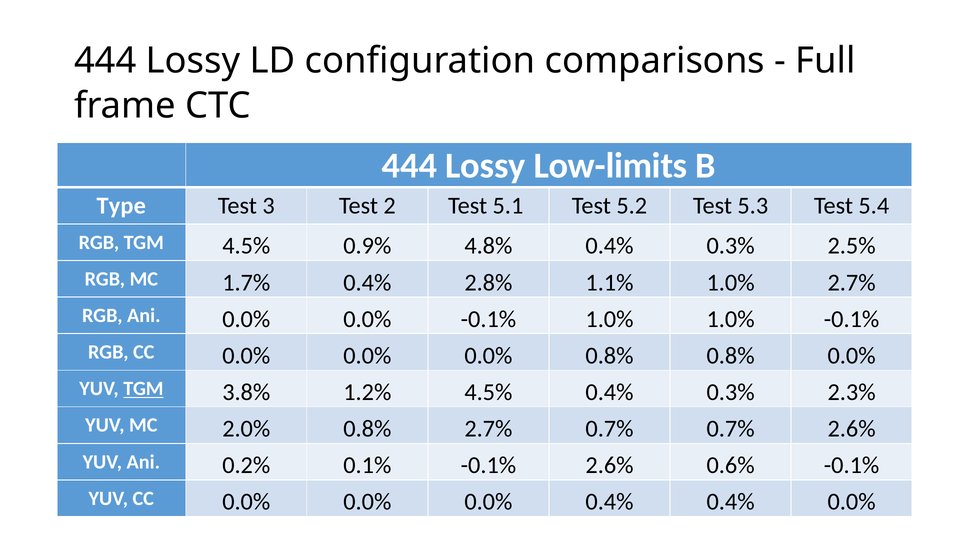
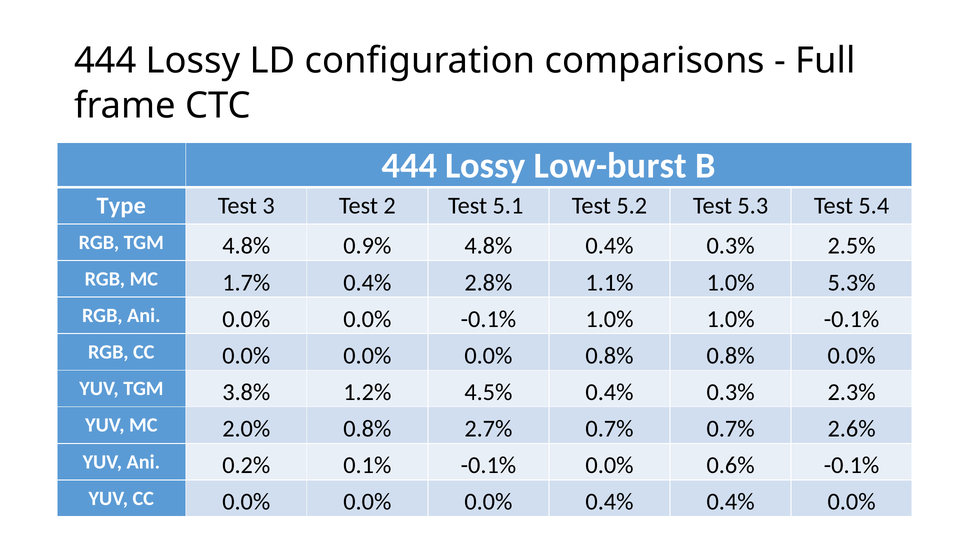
Low-limits: Low-limits -> Low-burst
TGM 4.5%: 4.5% -> 4.8%
1.0% 2.7%: 2.7% -> 5.3%
TGM at (143, 389) underline: present -> none
-0.1% 2.6%: 2.6% -> 0.0%
